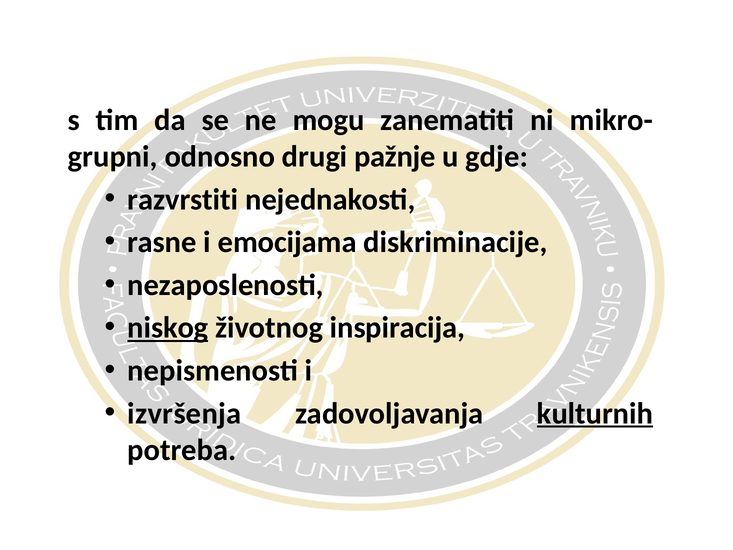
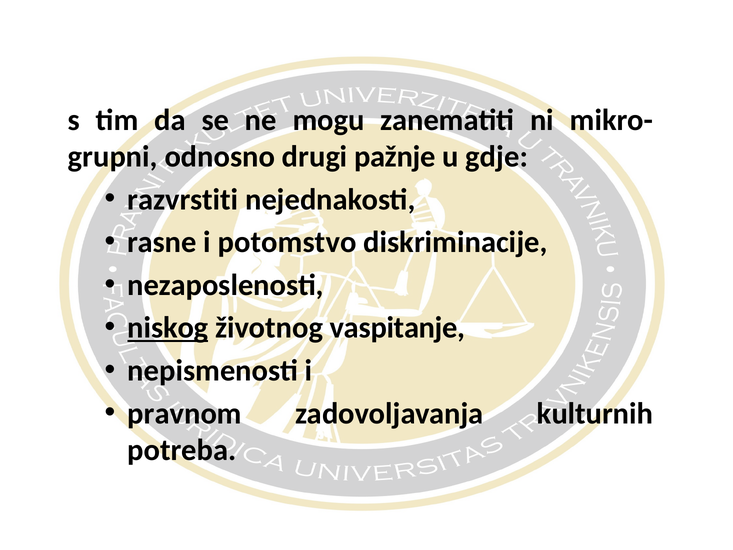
emocijama: emocijama -> potomstvo
inspiracija: inspiracija -> vaspitanje
izvršenja: izvršenja -> pravnom
kulturnih underline: present -> none
